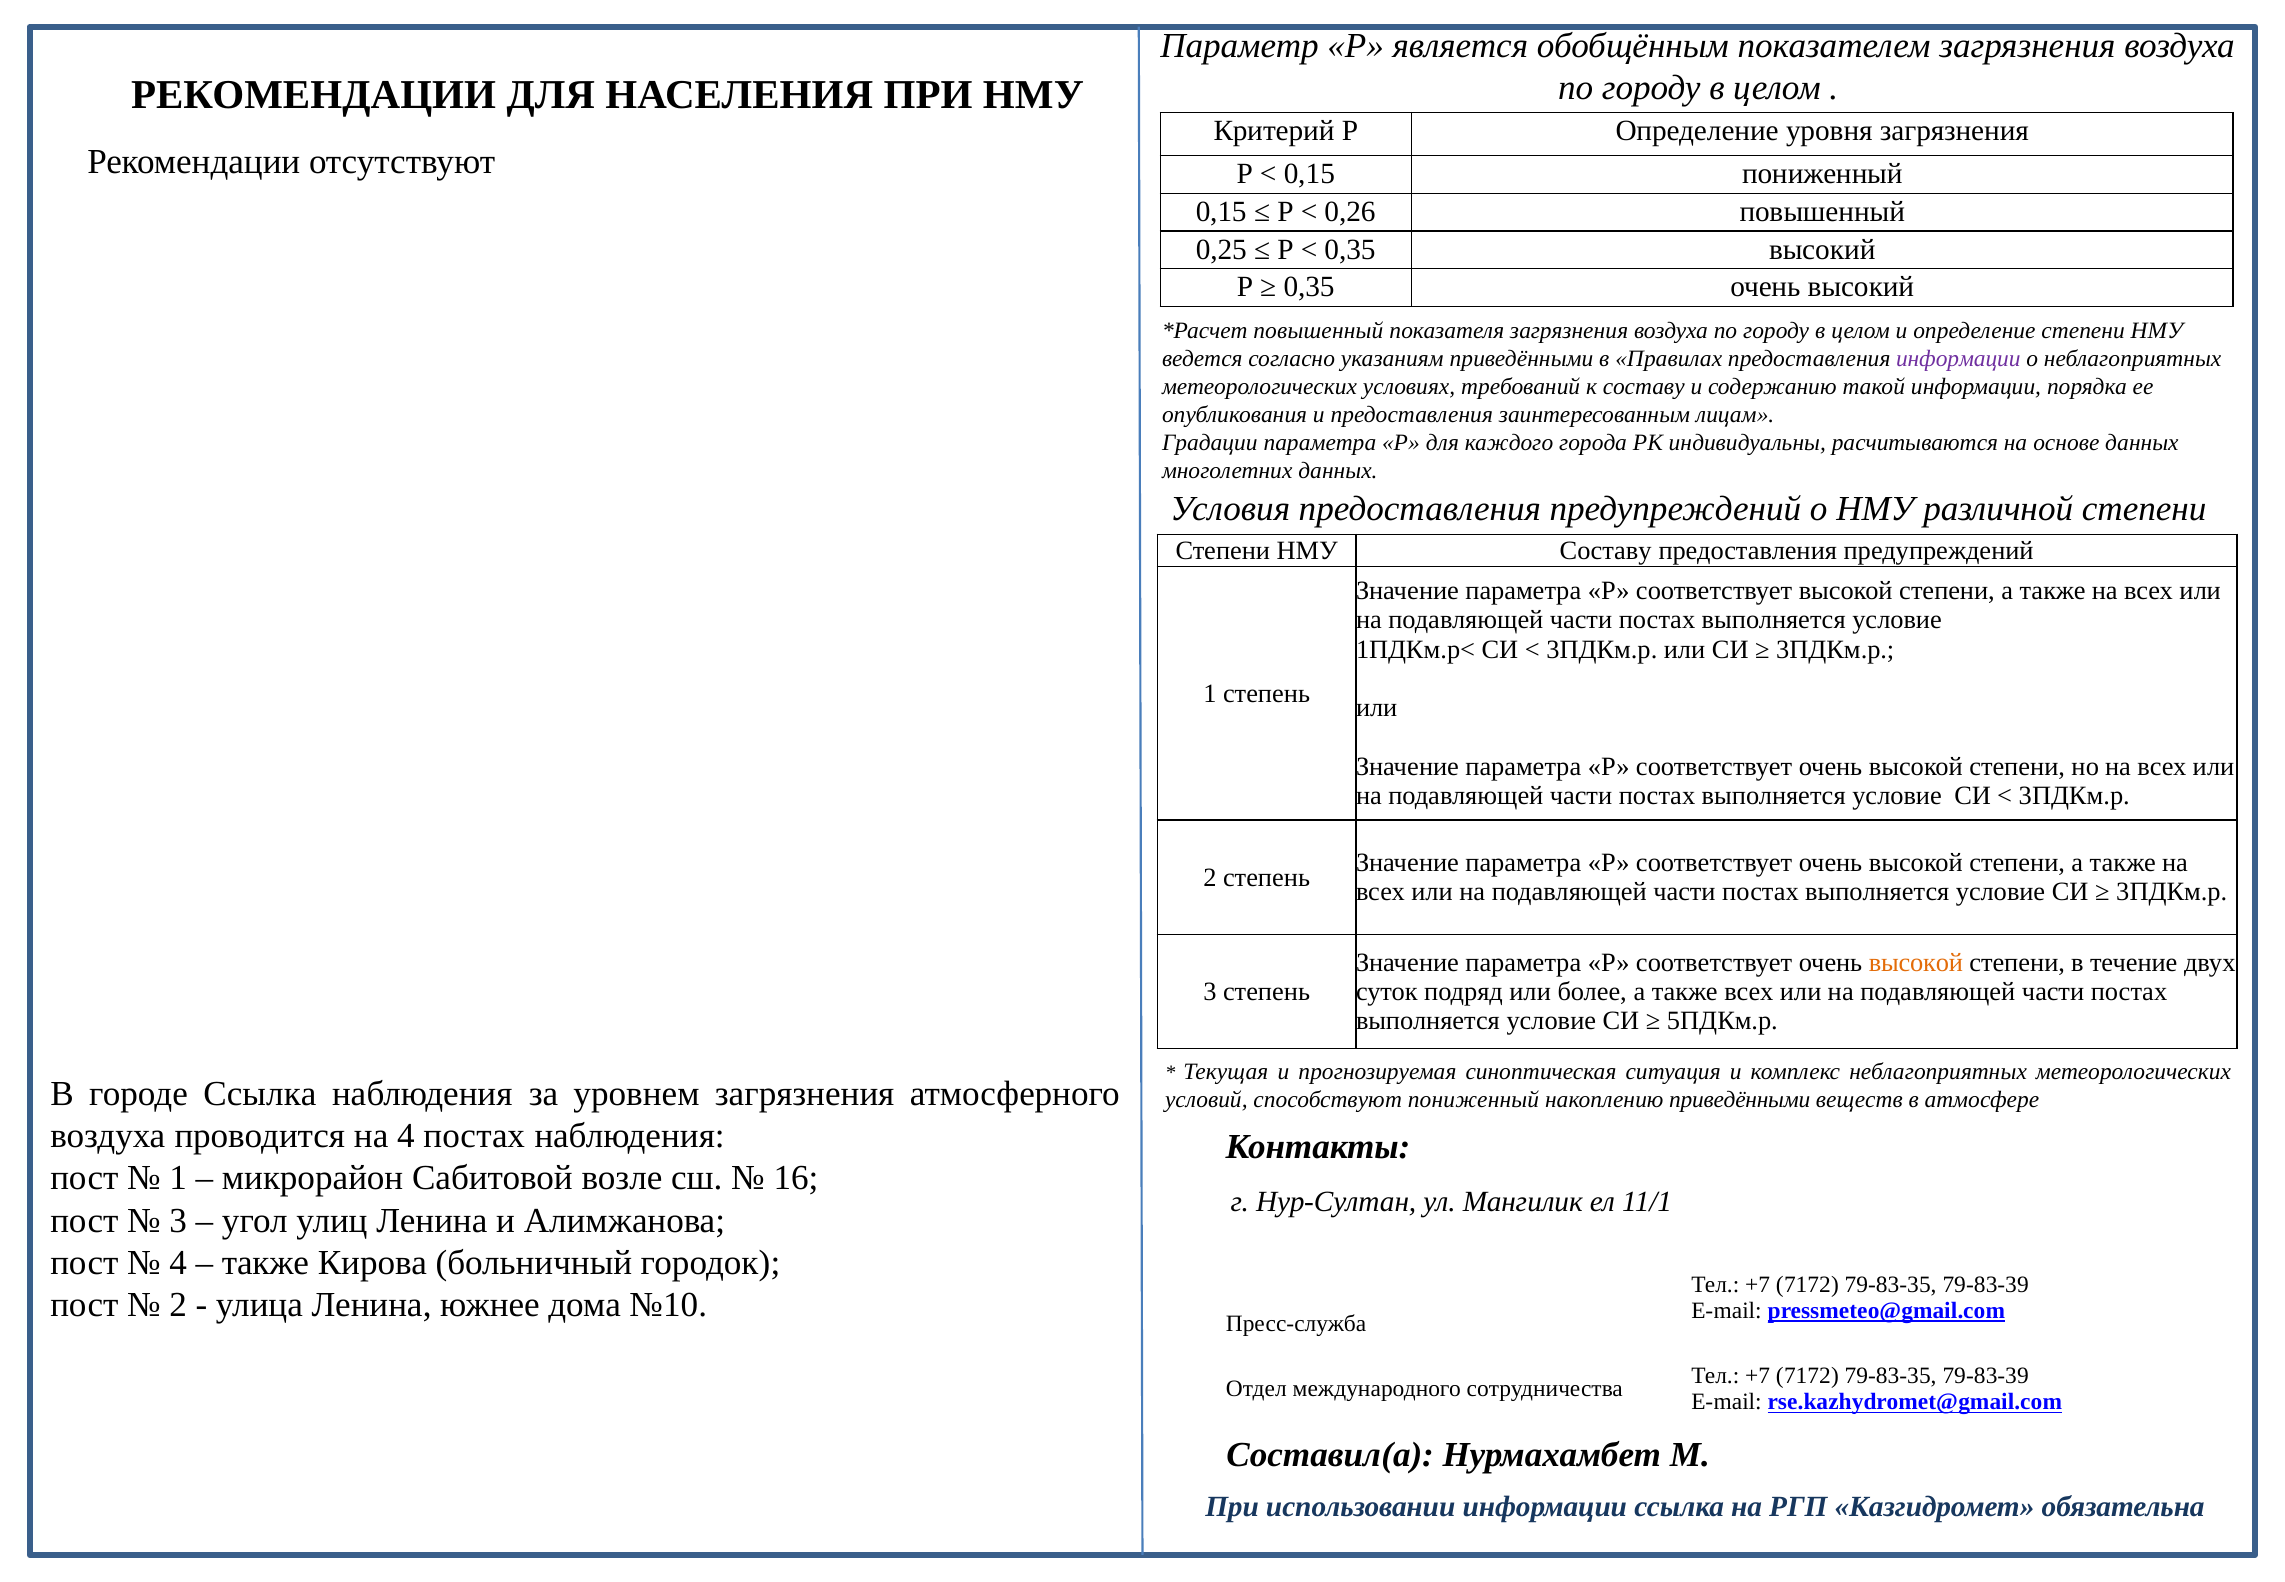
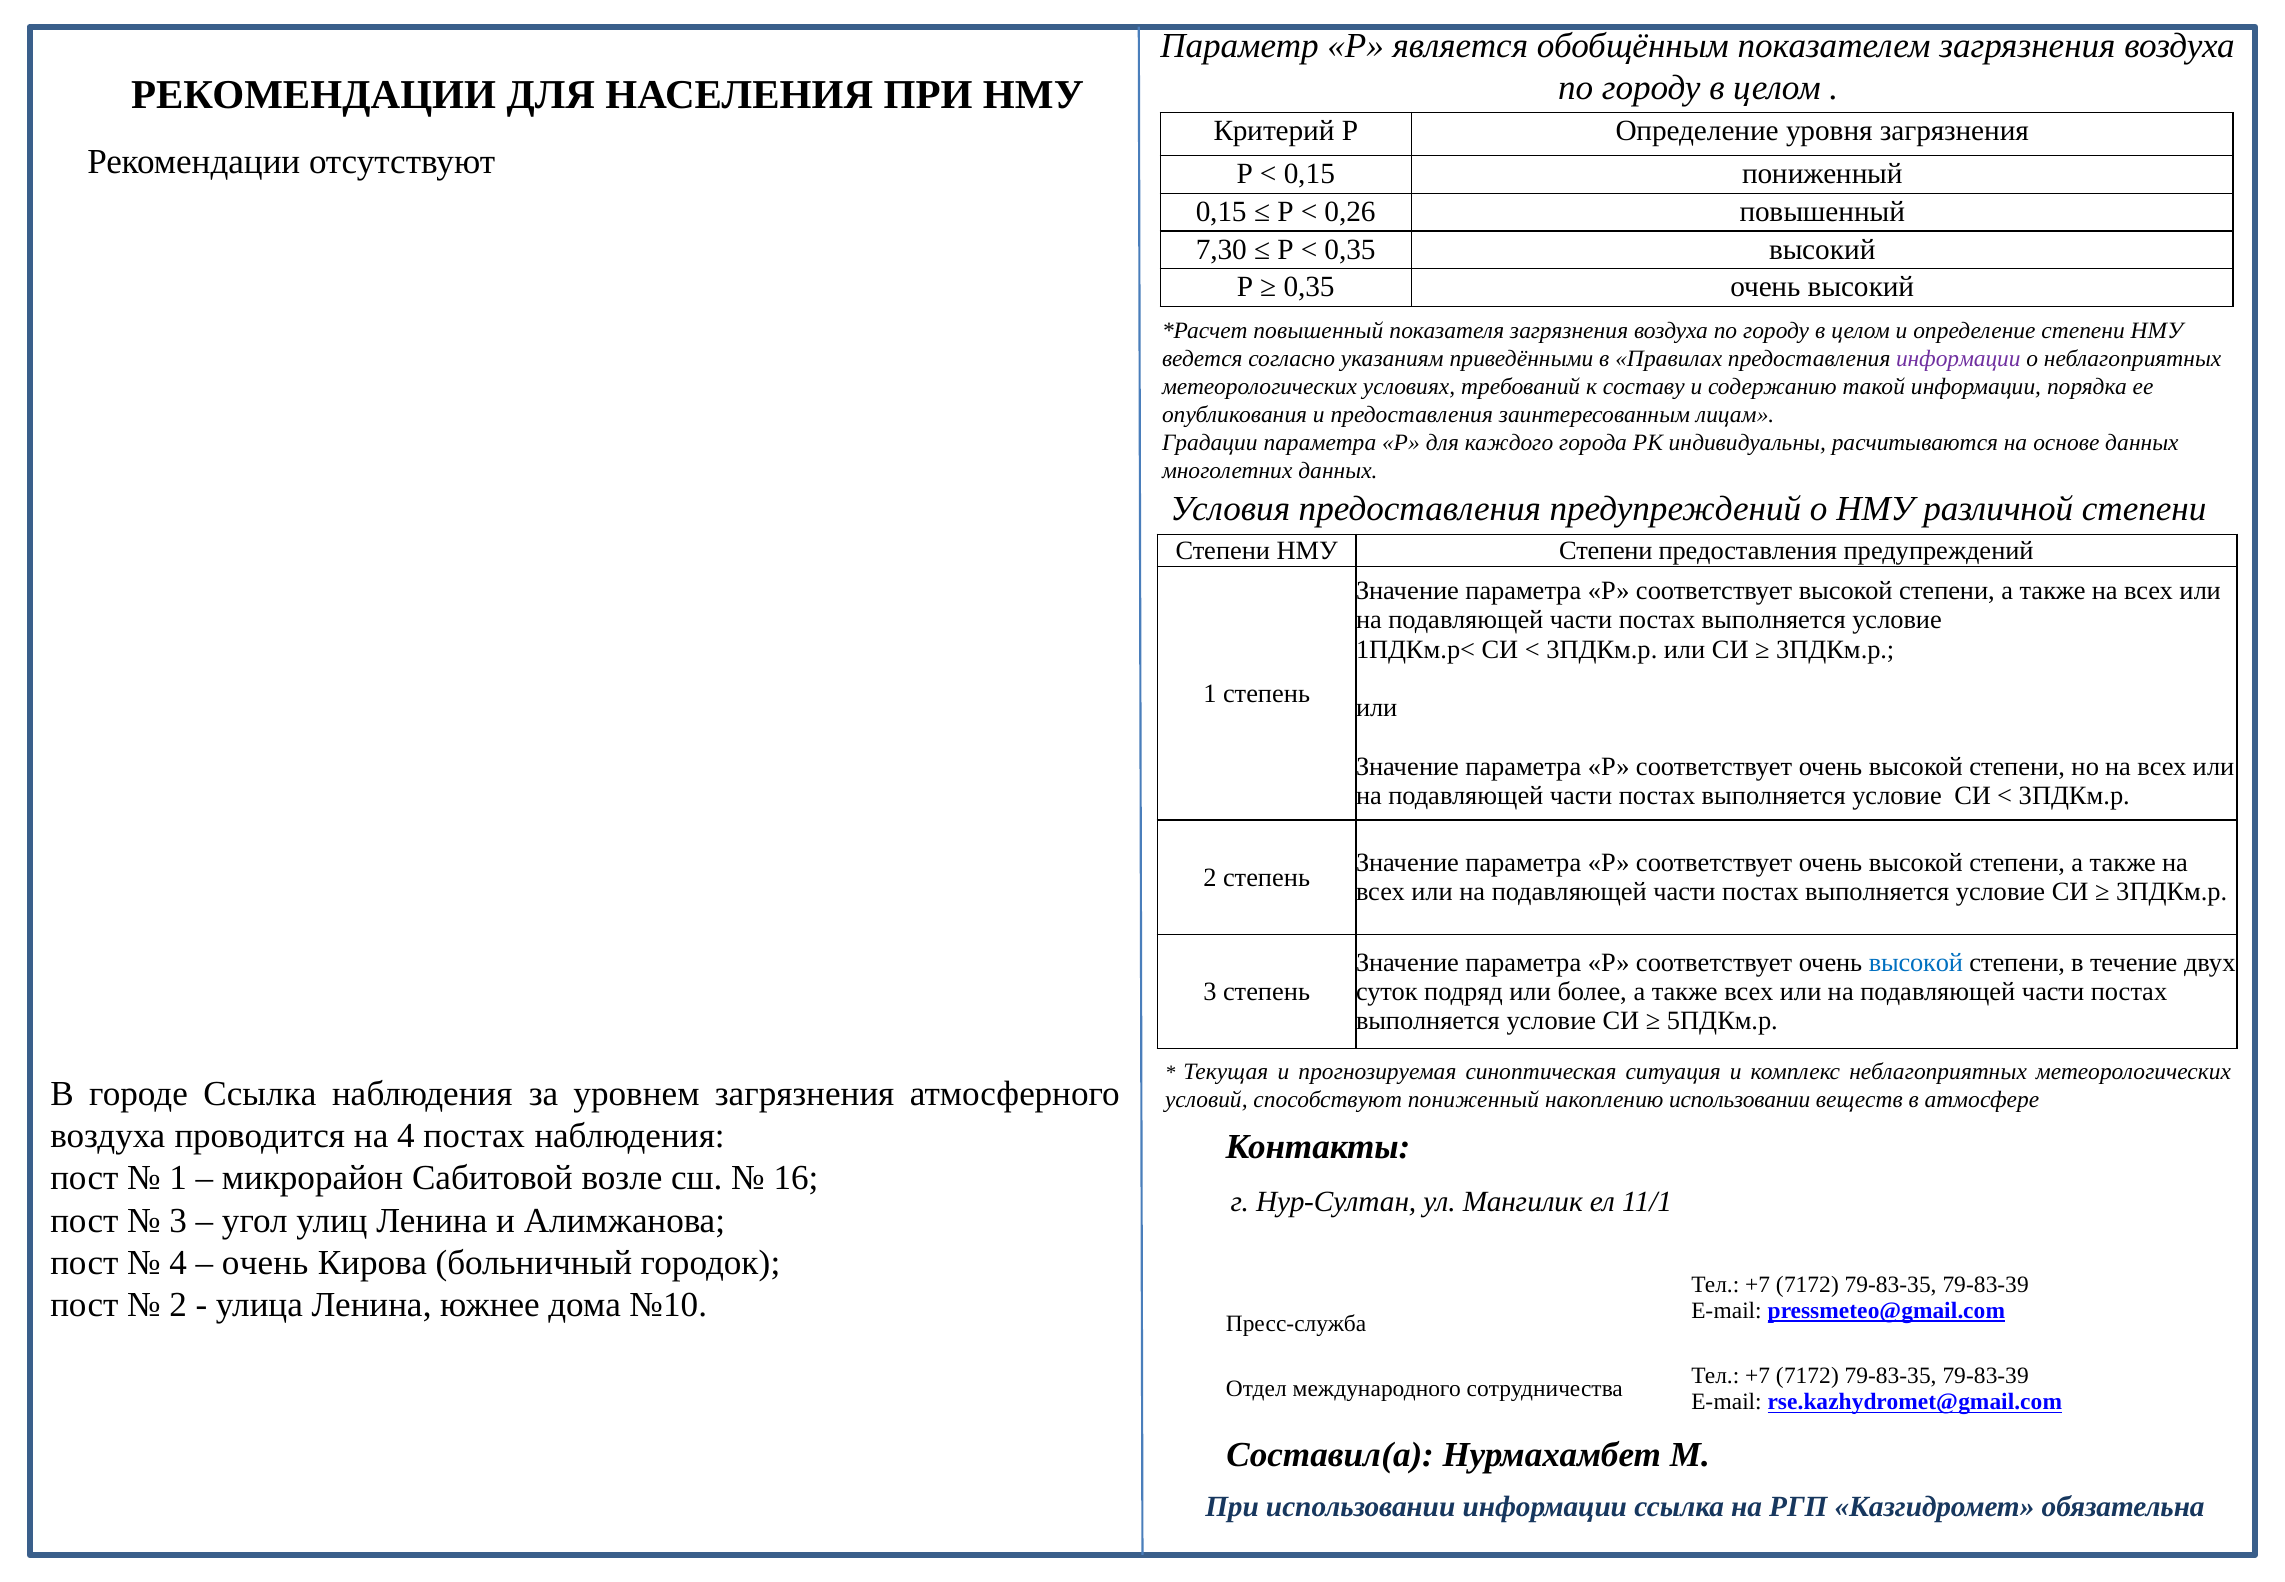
0,25: 0,25 -> 7,30
НМУ Составу: Составу -> Степени
высокой at (1916, 962) colour: orange -> blue
накоплению приведёнными: приведёнными -> использовании
также at (265, 1263): также -> очень
